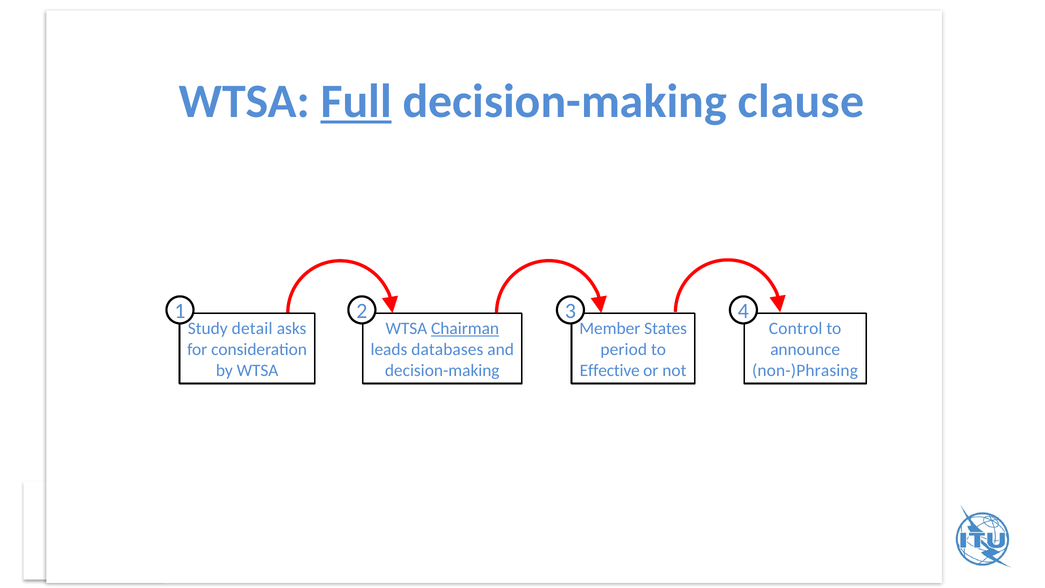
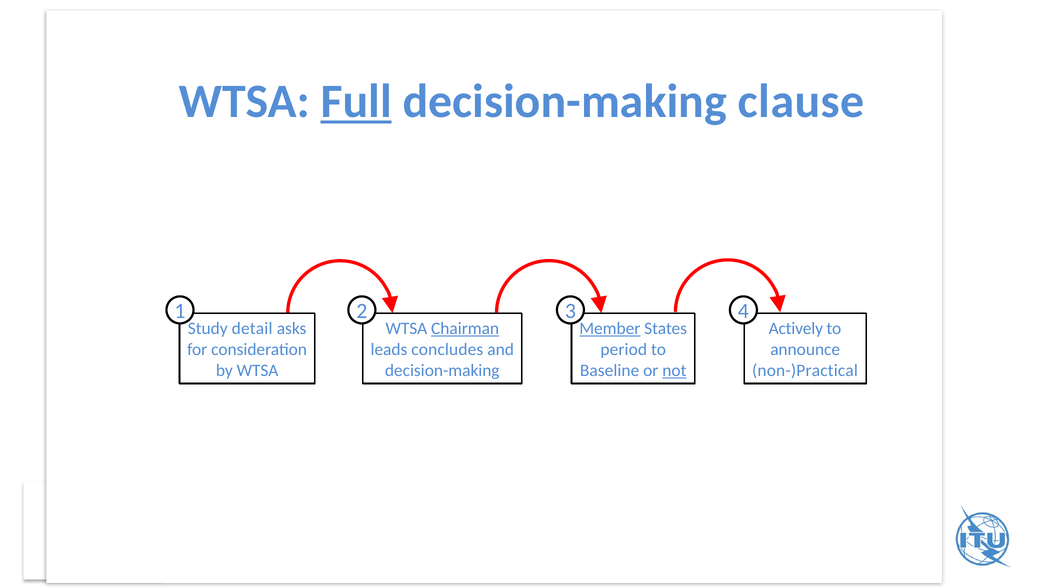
Member underline: none -> present
Control: Control -> Actively
databases: databases -> concludes
Effective: Effective -> Baseline
not underline: none -> present
non-)Phrasing: non-)Phrasing -> non-)Practical
